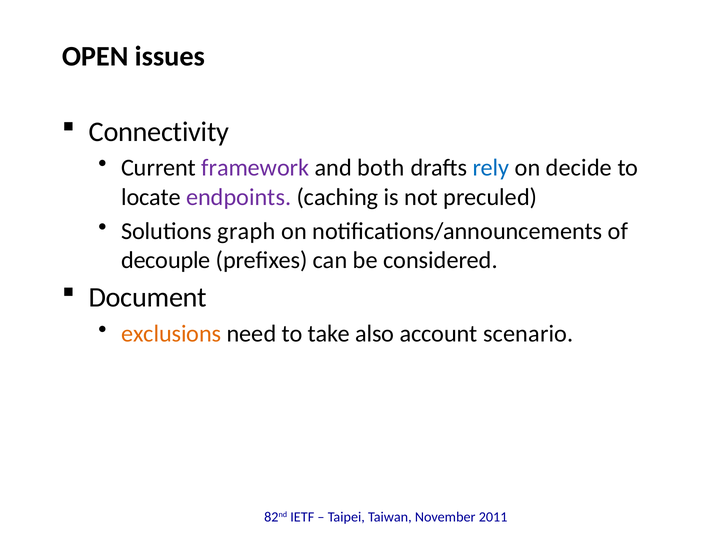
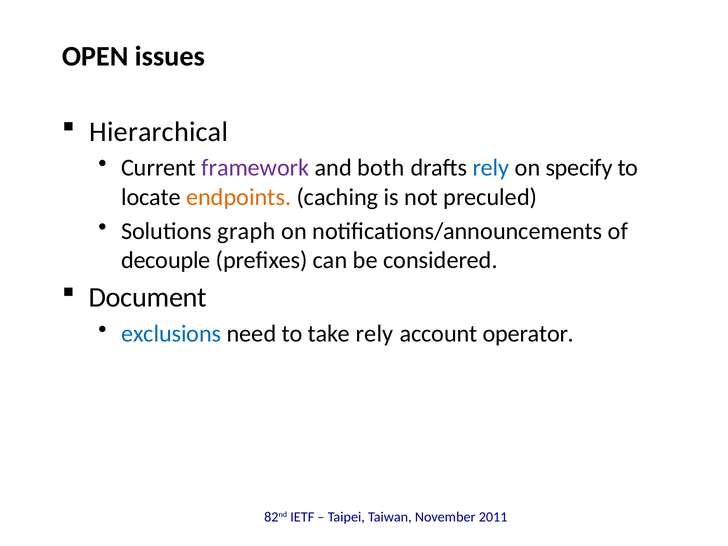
Connectivity: Connectivity -> Hierarchical
decide: decide -> specify
endpoints colour: purple -> orange
exclusions colour: orange -> blue
take also: also -> rely
scenario: scenario -> operator
